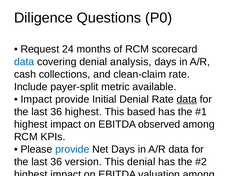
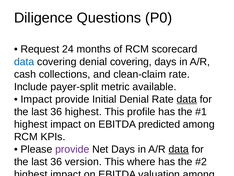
denial analysis: analysis -> covering
based: based -> profile
observed: observed -> predicted
provide at (72, 149) colour: blue -> purple
data at (179, 149) underline: none -> present
This denial: denial -> where
